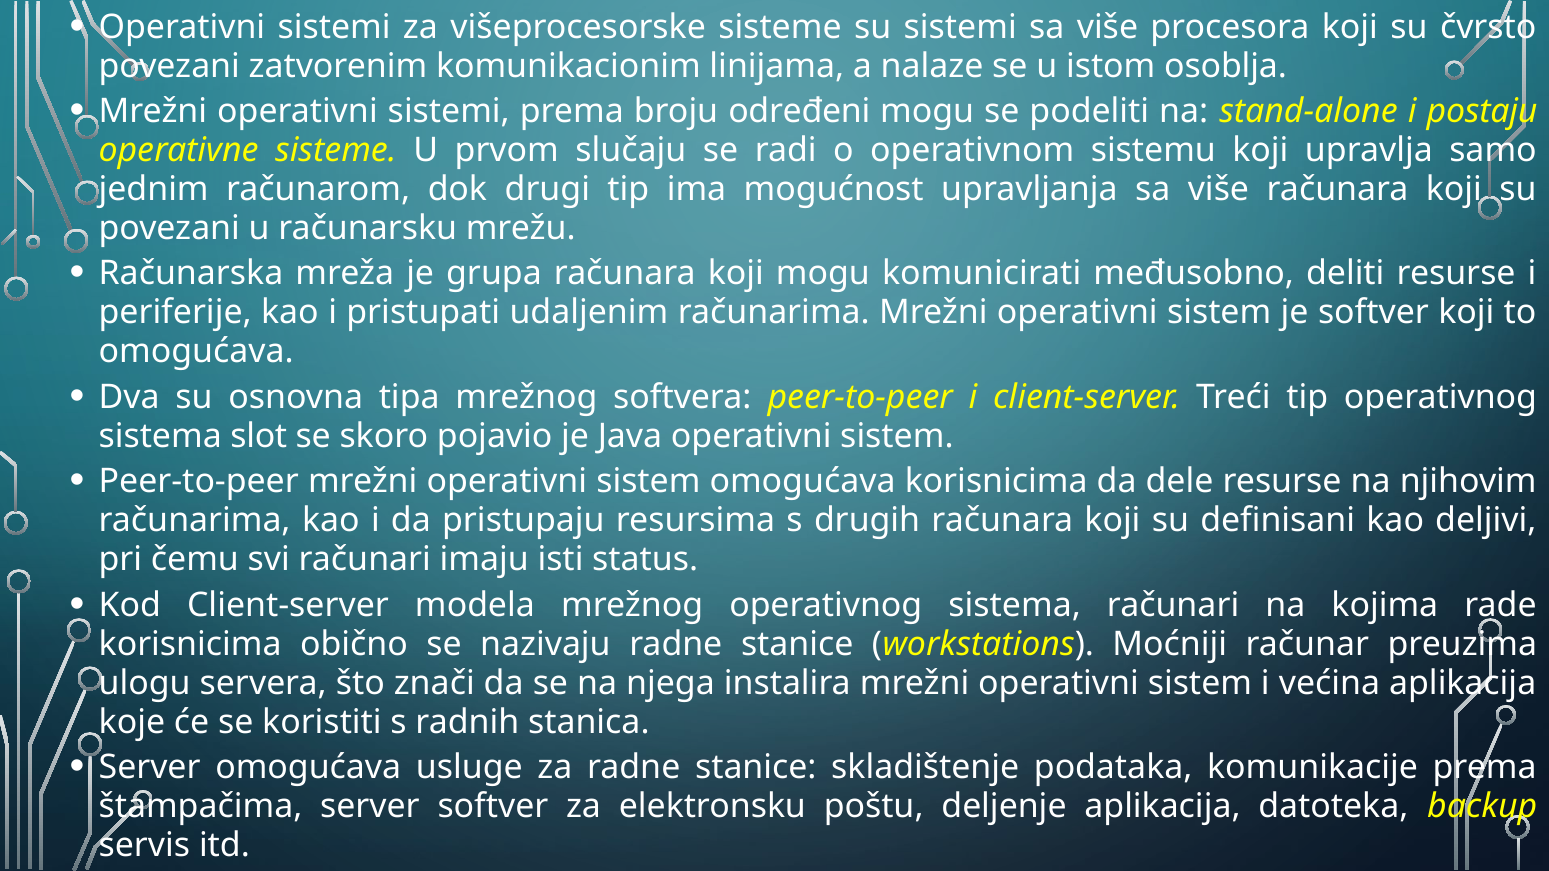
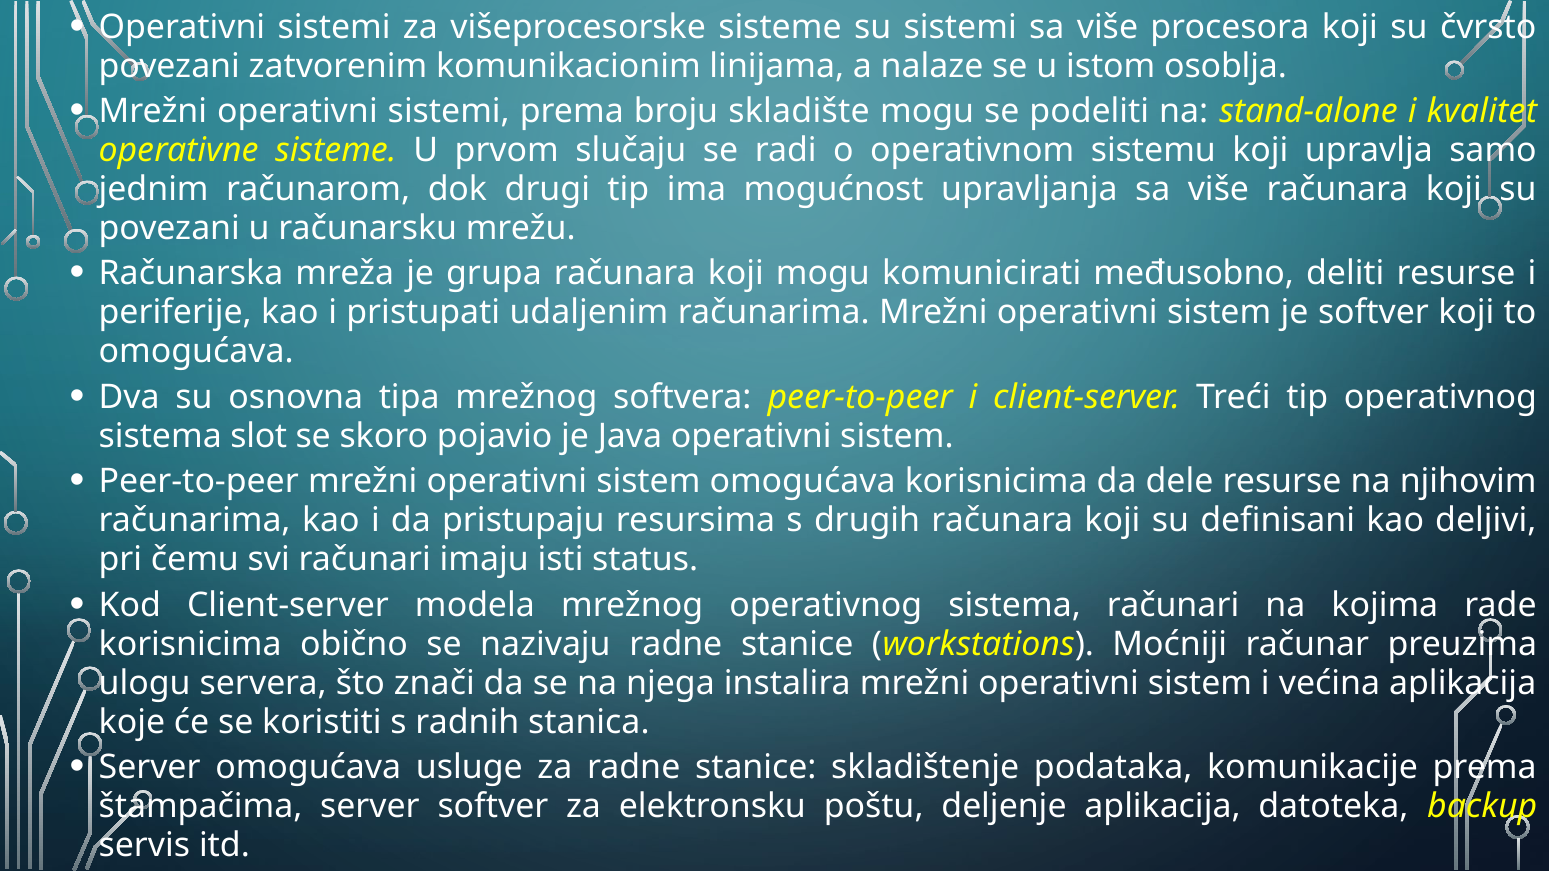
određeni: određeni -> skladište
postaju: postaju -> kvalitet
